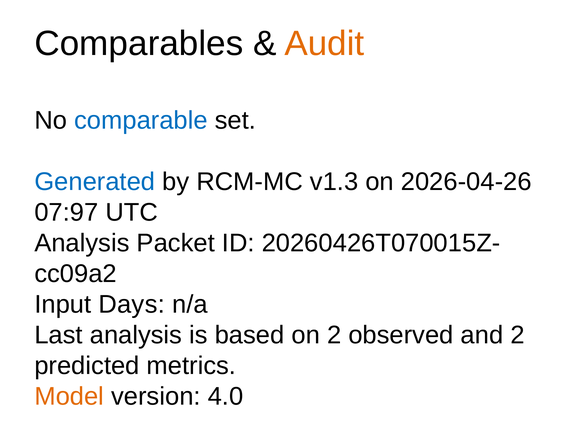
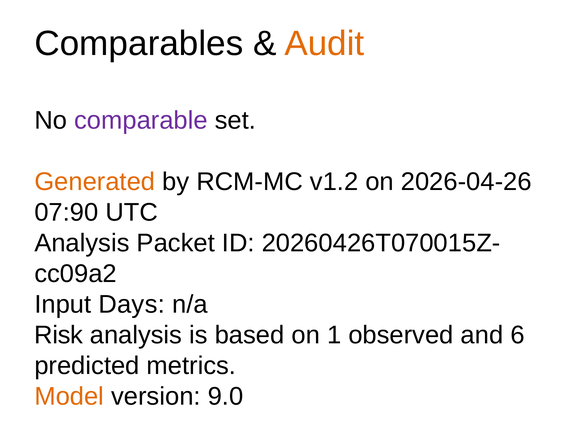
comparable colour: blue -> purple
Generated colour: blue -> orange
v1.3: v1.3 -> v1.2
07:97: 07:97 -> 07:90
Last: Last -> Risk
on 2: 2 -> 1
and 2: 2 -> 6
4.0: 4.0 -> 9.0
